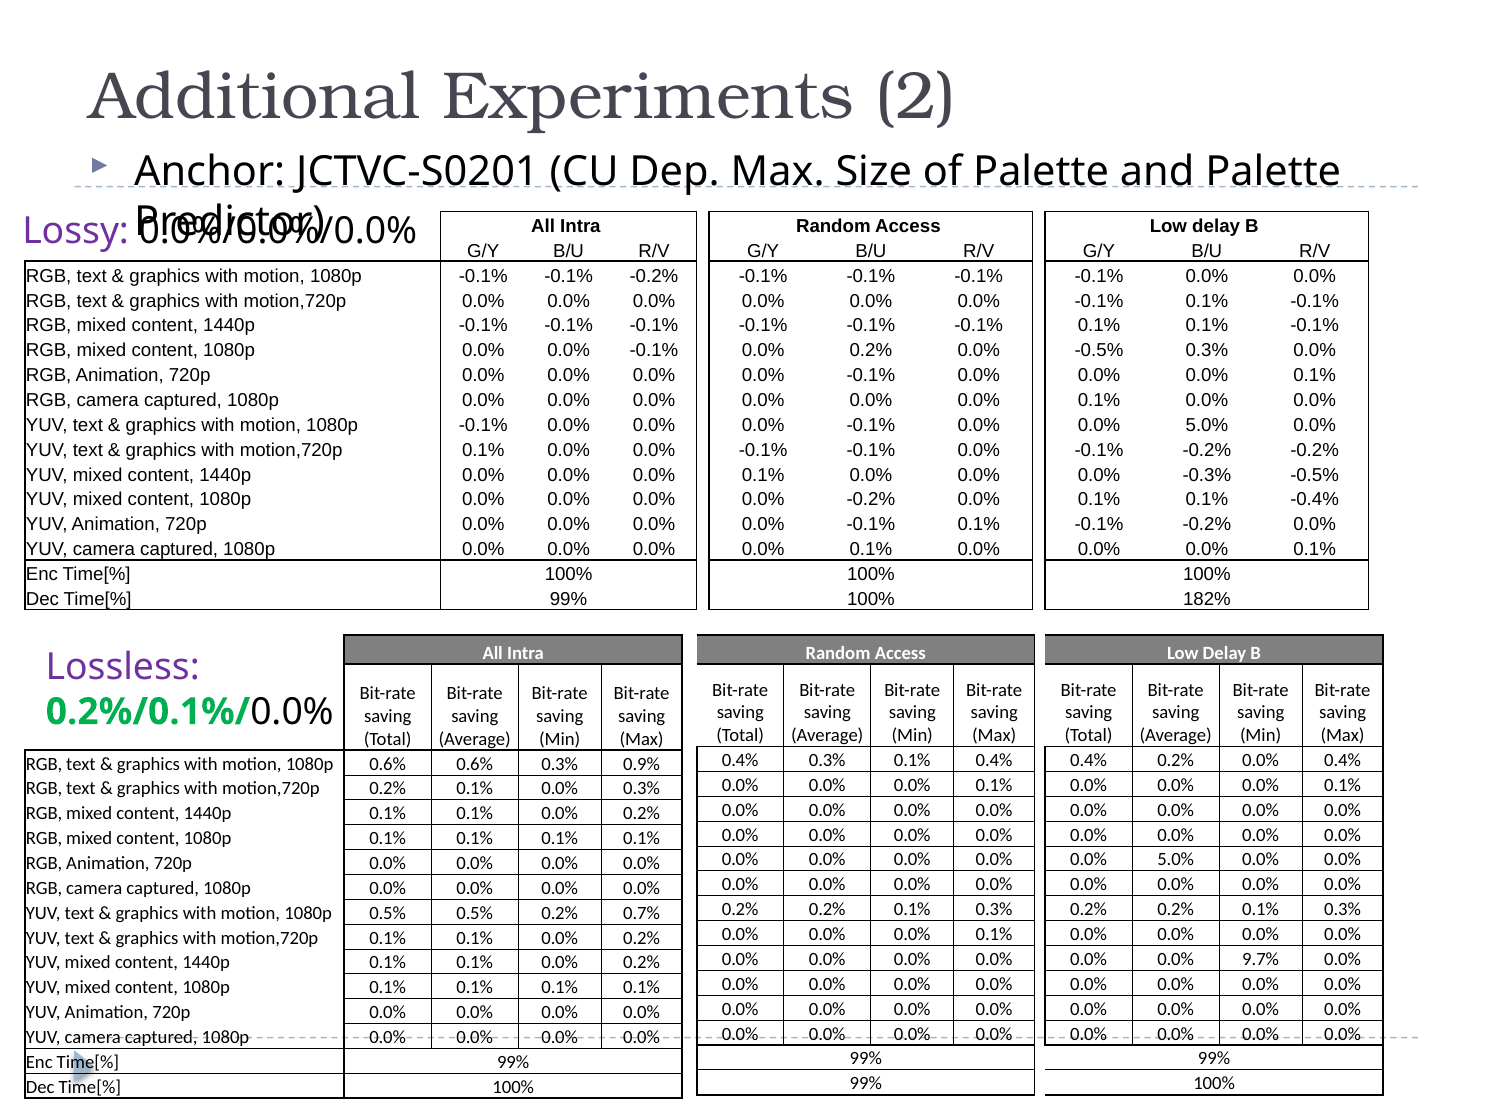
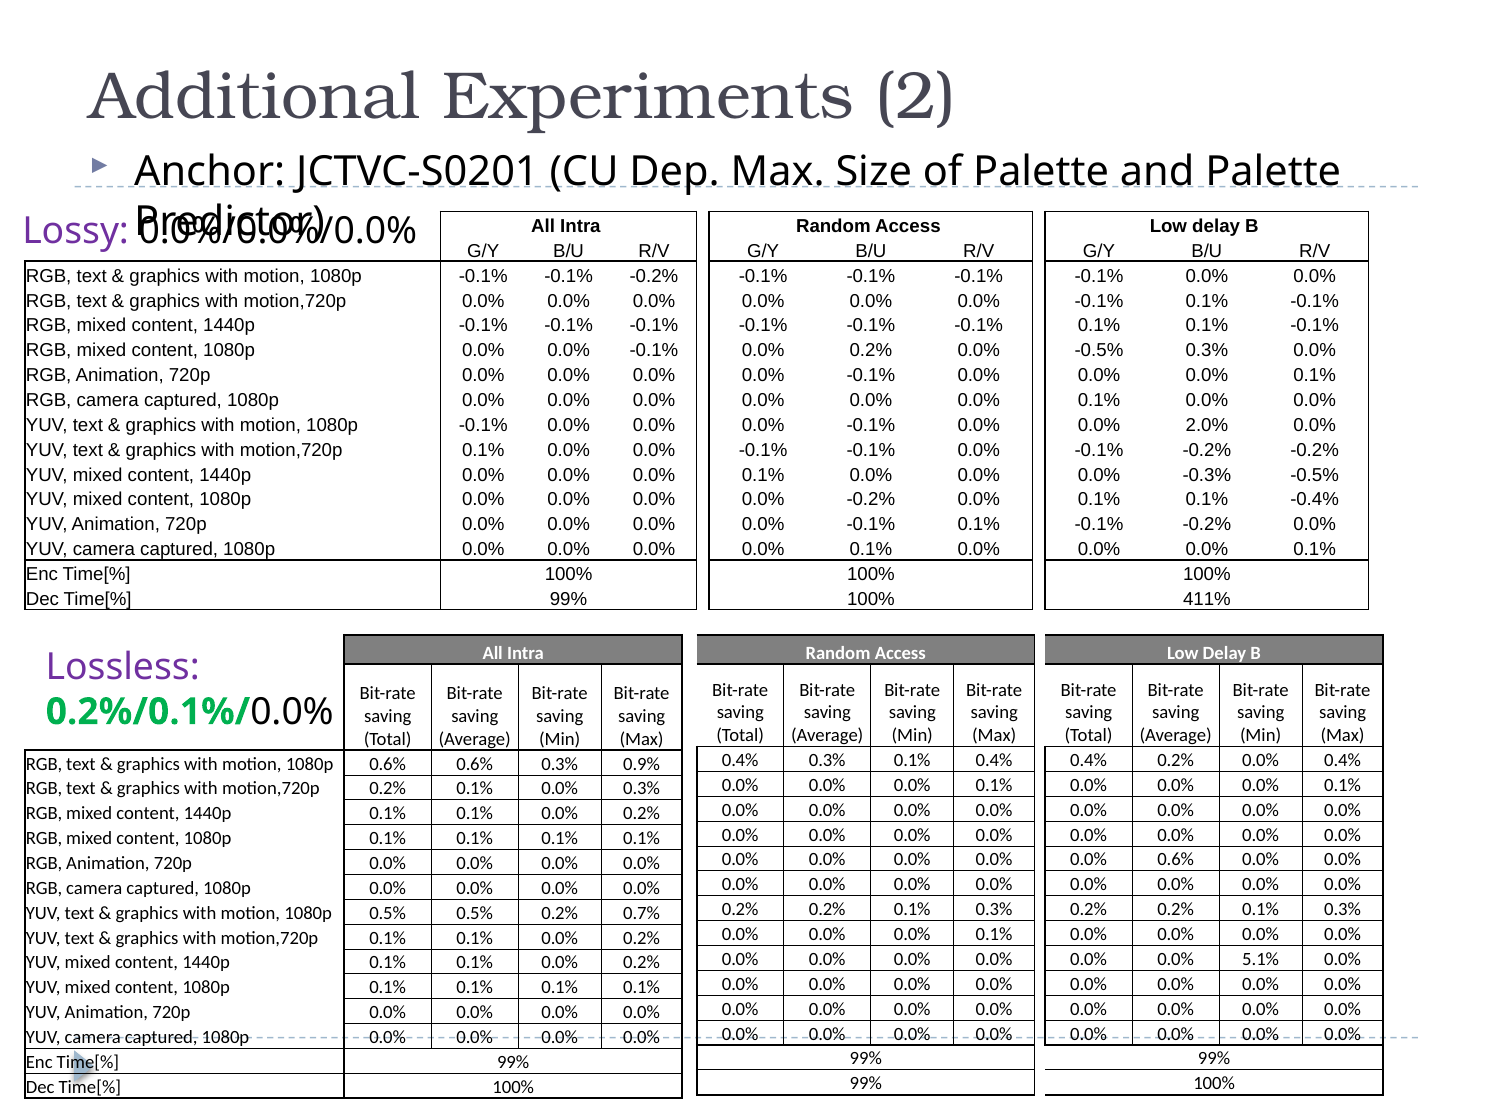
5.0% at (1207, 425): 5.0% -> 2.0%
182%: 182% -> 411%
5.0% at (1176, 860): 5.0% -> 0.6%
9.7%: 9.7% -> 5.1%
